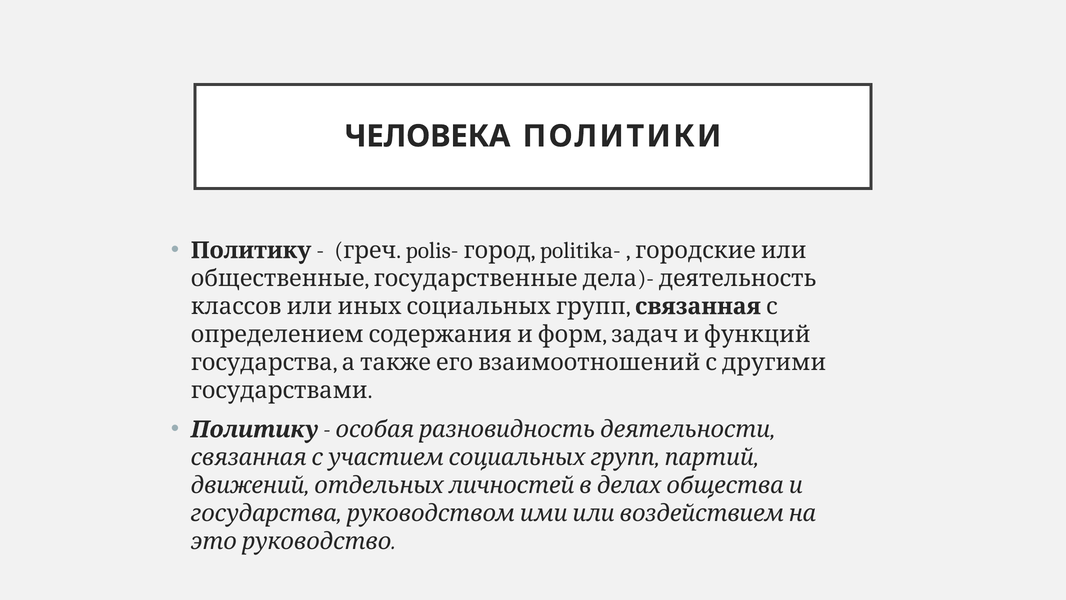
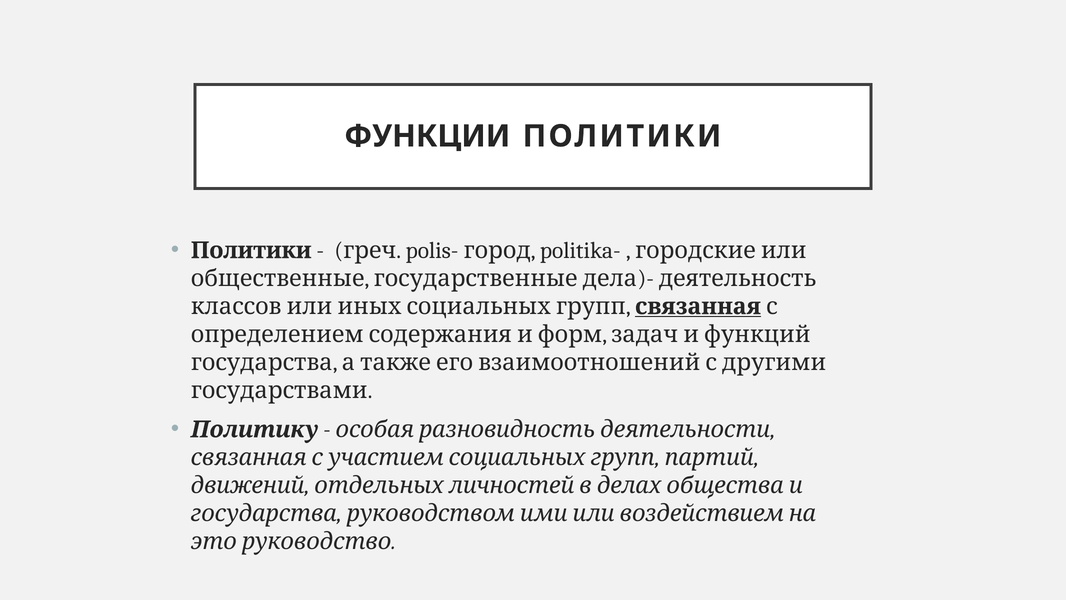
ЧЕЛОВЕКА: ЧЕЛОВЕКА -> ФУНКЦИИ
Политику at (251, 250): Политику -> Политики
связанная underline: none -> present
